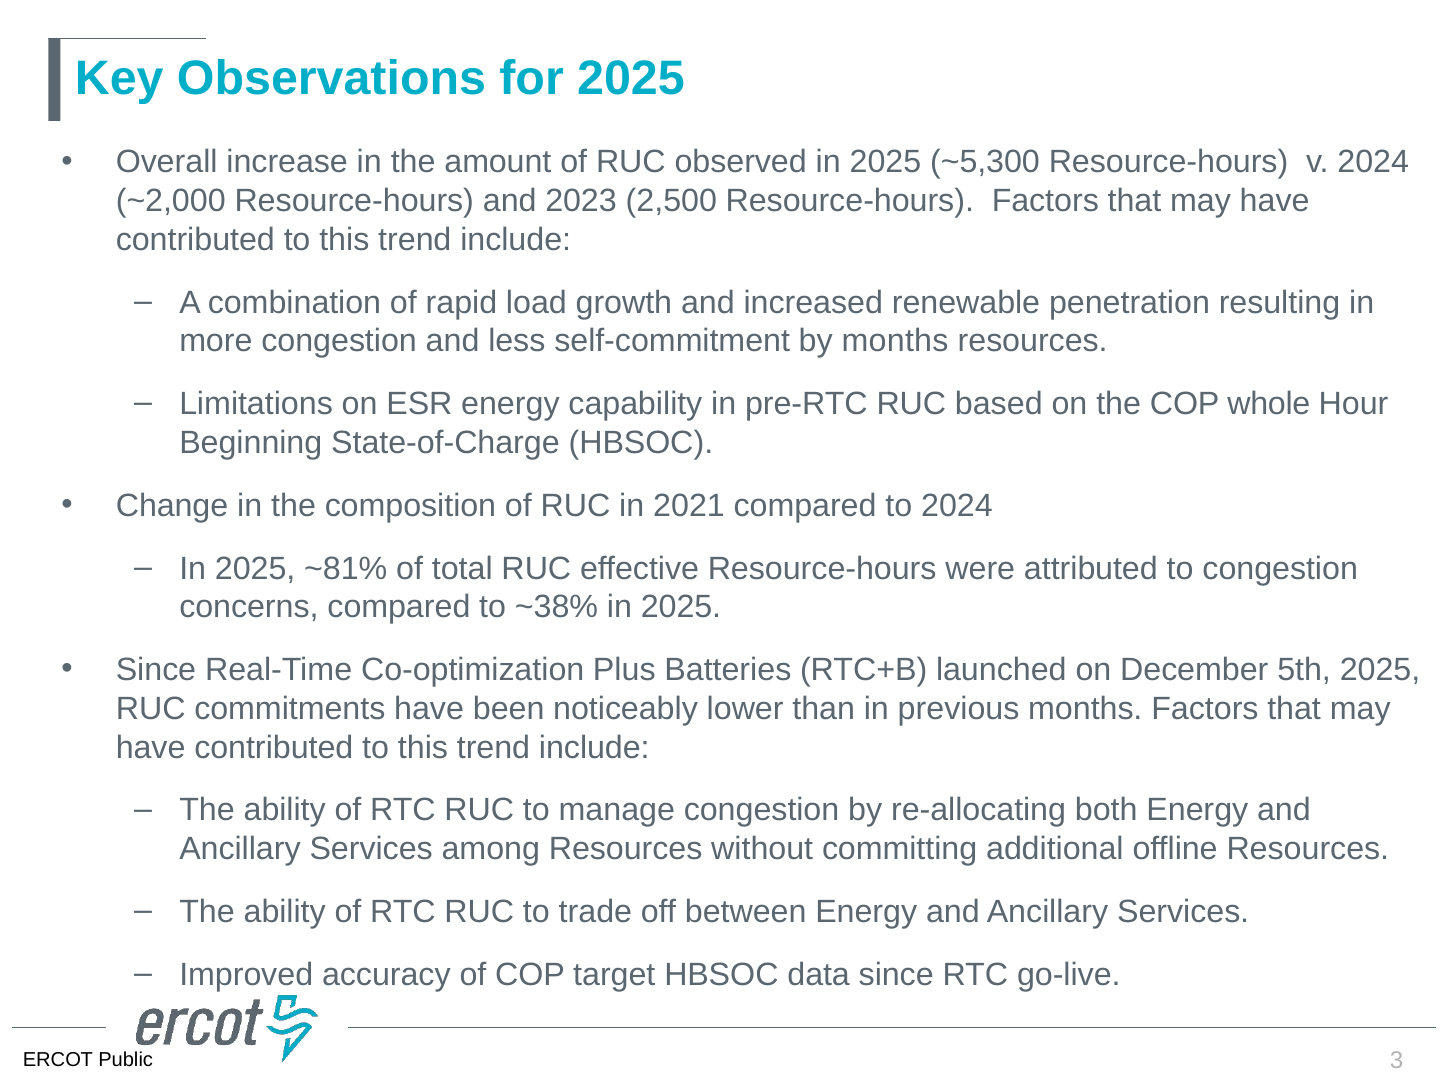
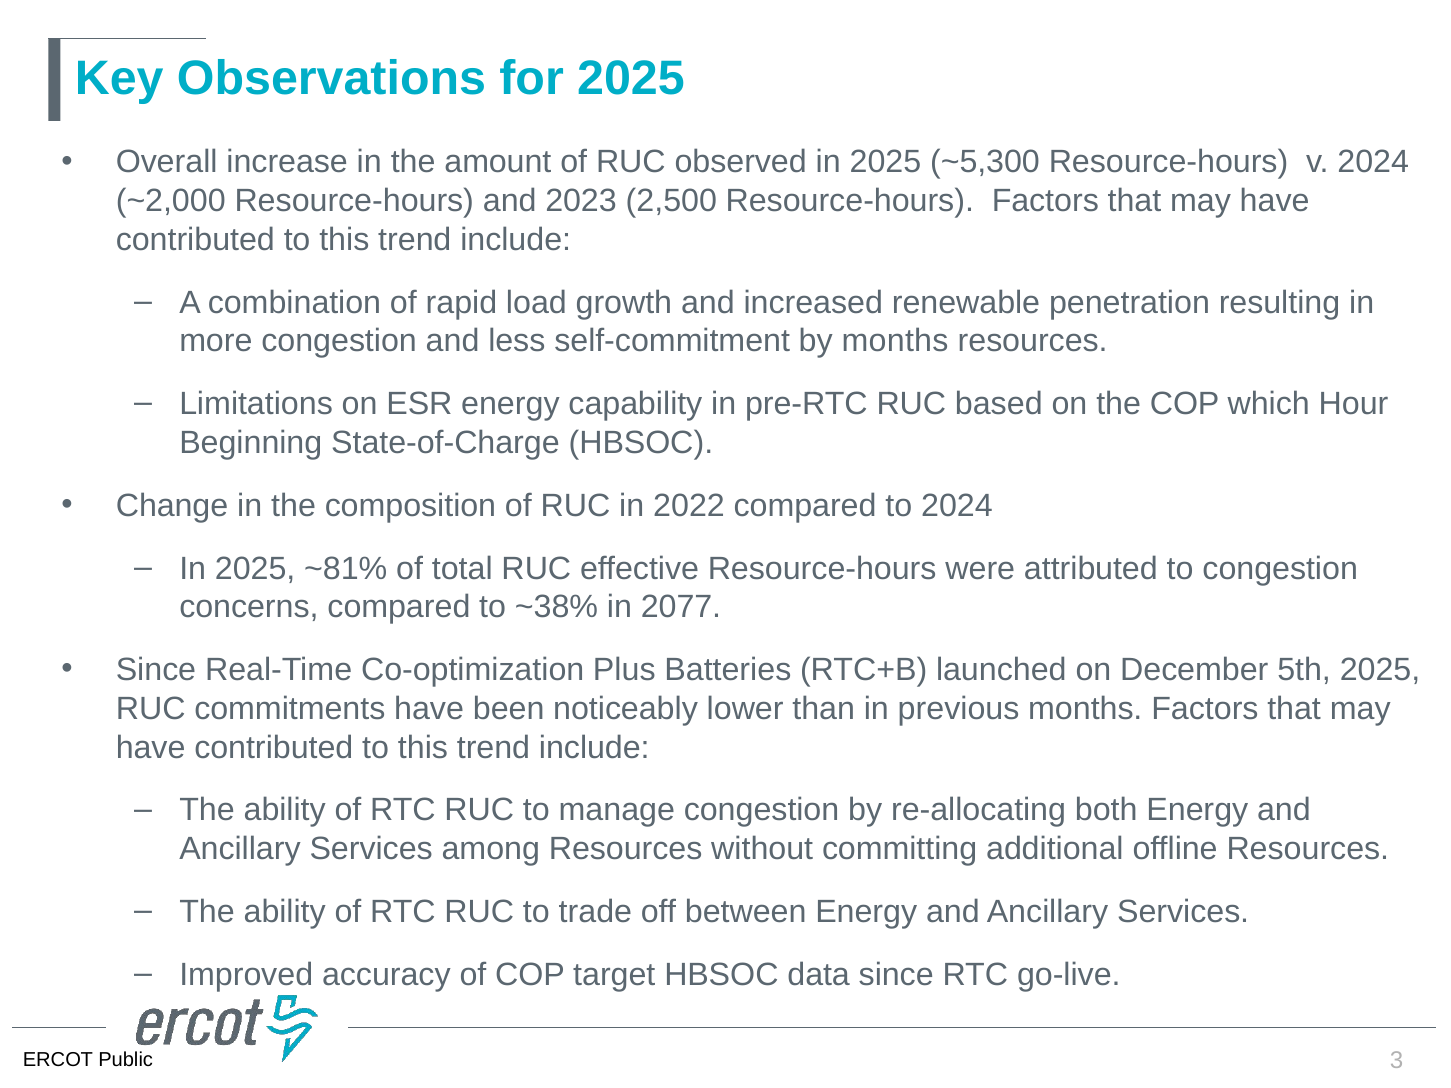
whole: whole -> which
2021: 2021 -> 2022
~38% in 2025: 2025 -> 2077
